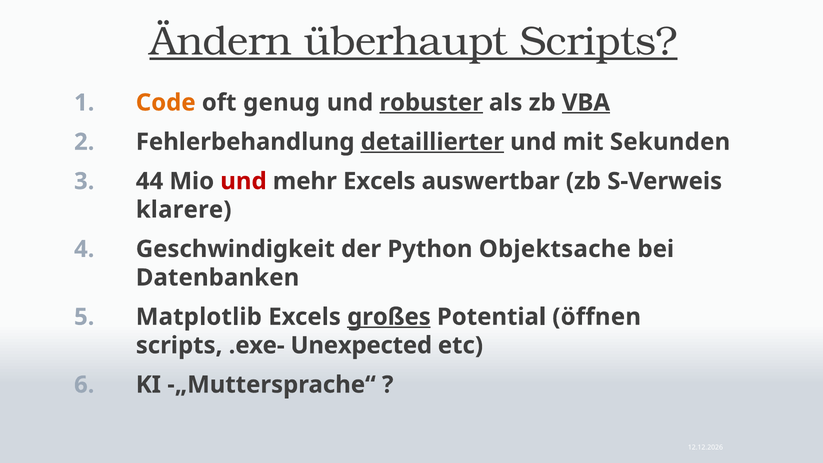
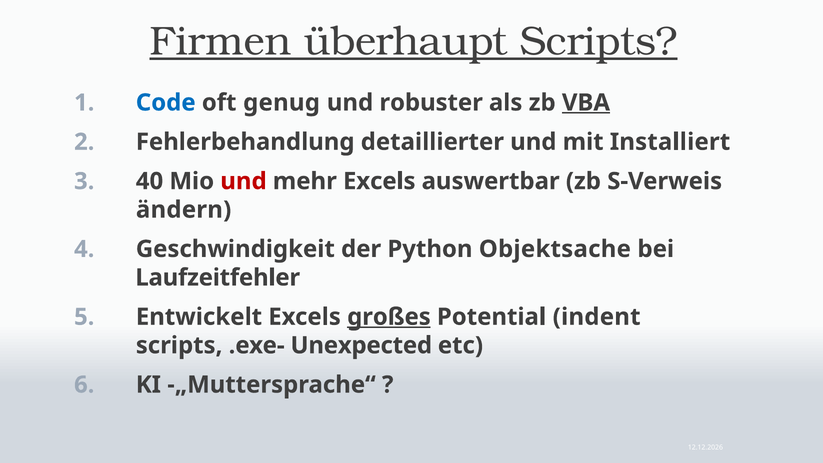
Ändern: Ändern -> Firmen
Code colour: orange -> blue
robuster underline: present -> none
detaillierter underline: present -> none
Sekunden: Sekunden -> Installiert
44: 44 -> 40
klarere: klarere -> ändern
Datenbanken: Datenbanken -> Laufzeitfehler
Matplotlib: Matplotlib -> Entwickelt
öffnen: öffnen -> indent
